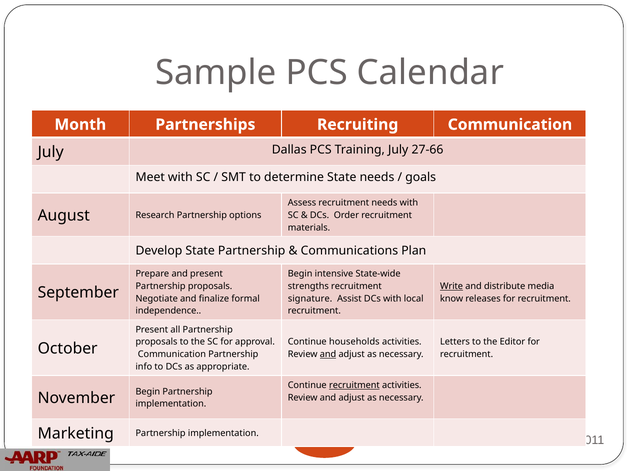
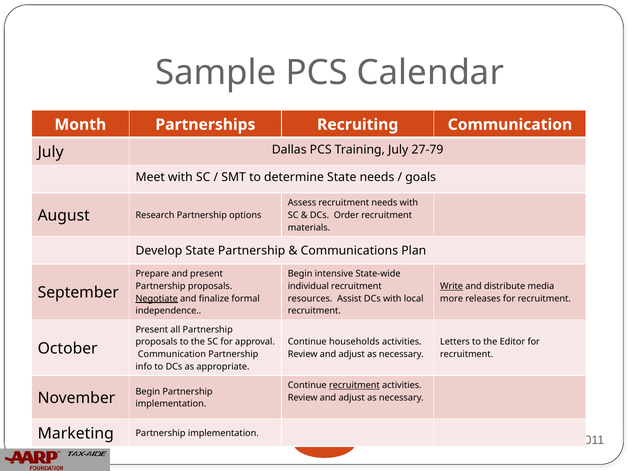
27-66: 27-66 -> 27-79
strengths: strengths -> individual
Negotiate underline: none -> present
signature: signature -> resources
know: know -> more
and at (328, 354) underline: present -> none
